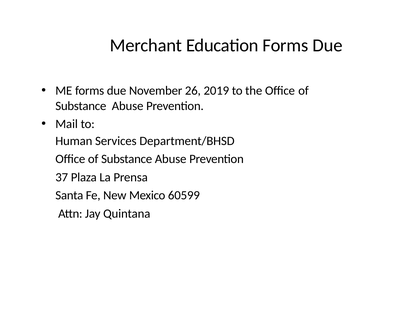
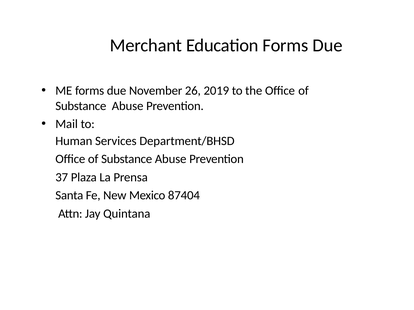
60599: 60599 -> 87404
